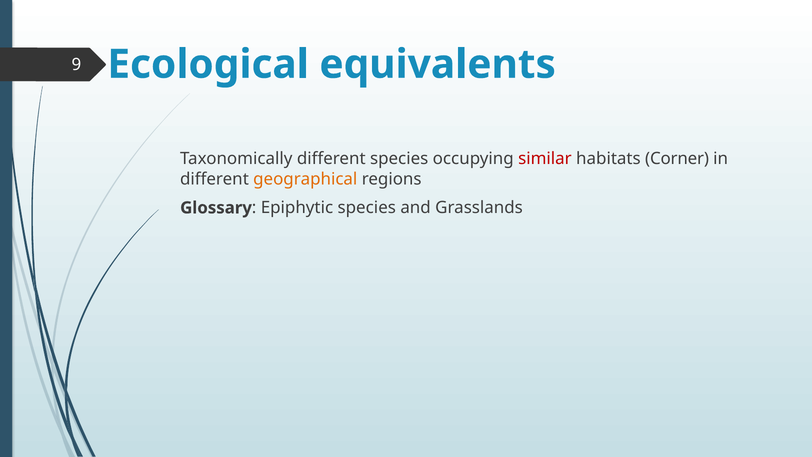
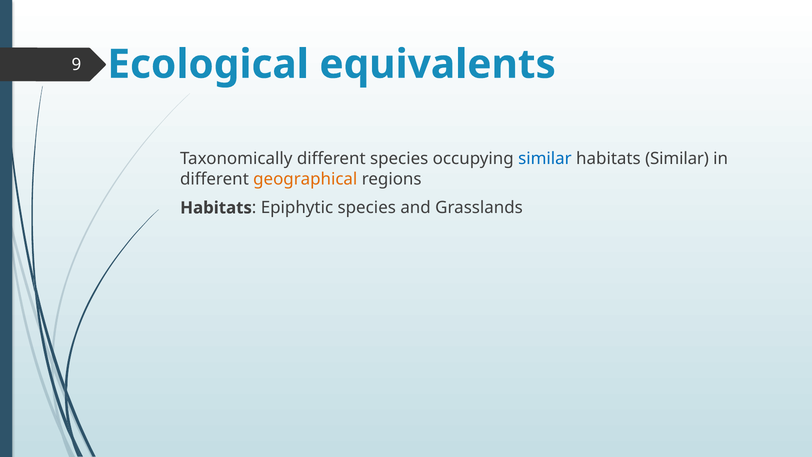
similar at (545, 159) colour: red -> blue
habitats Corner: Corner -> Similar
Glossary at (216, 208): Glossary -> Habitats
